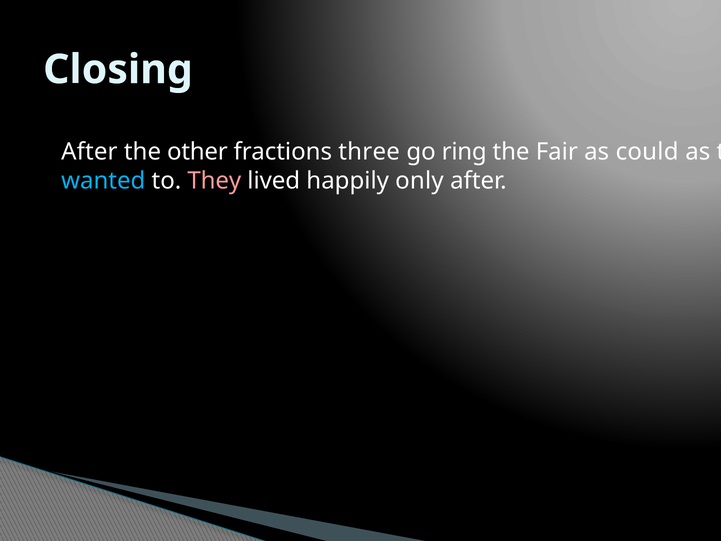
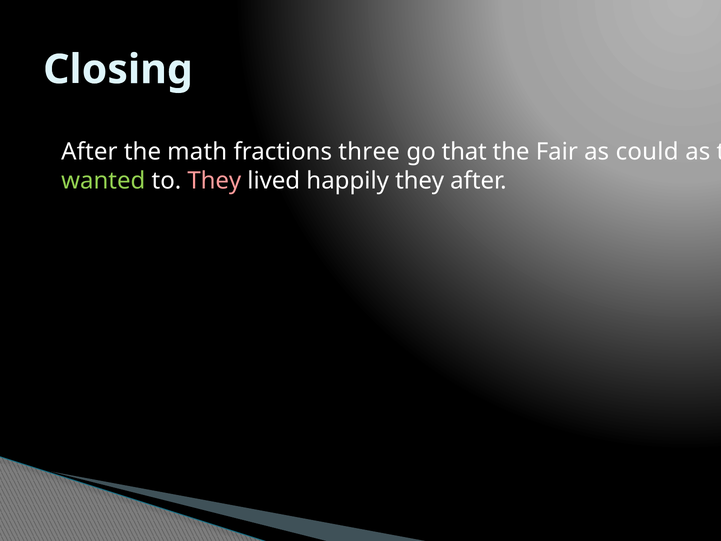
other: other -> math
ring: ring -> that
wanted colour: light blue -> light green
happily only: only -> they
